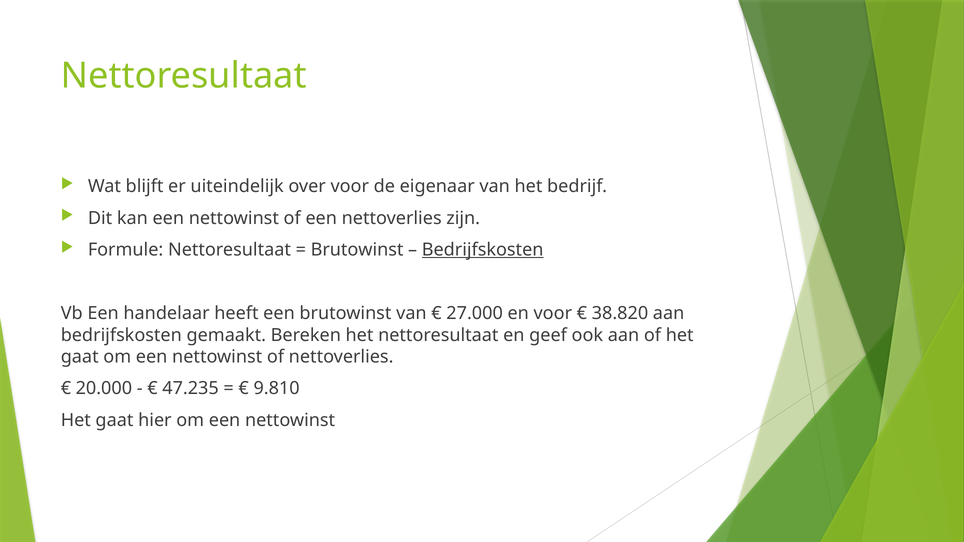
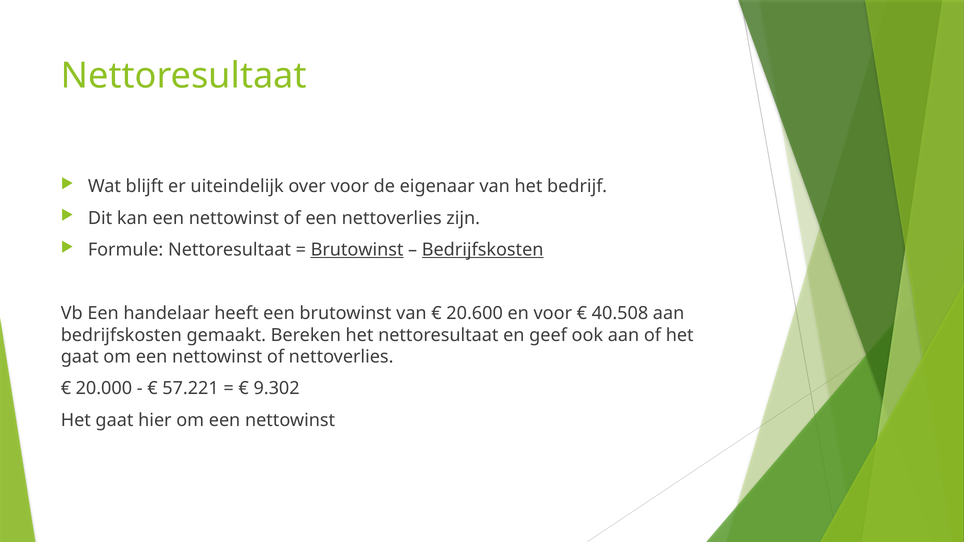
Brutowinst at (357, 250) underline: none -> present
27.000: 27.000 -> 20.600
38.820: 38.820 -> 40.508
47.235: 47.235 -> 57.221
9.810: 9.810 -> 9.302
